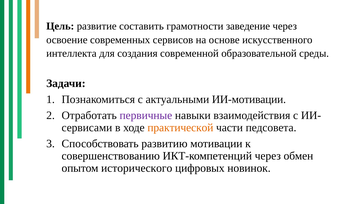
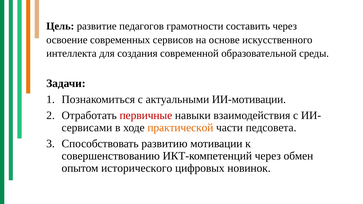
составить: составить -> педагогов
заведение: заведение -> составить
первичные colour: purple -> red
